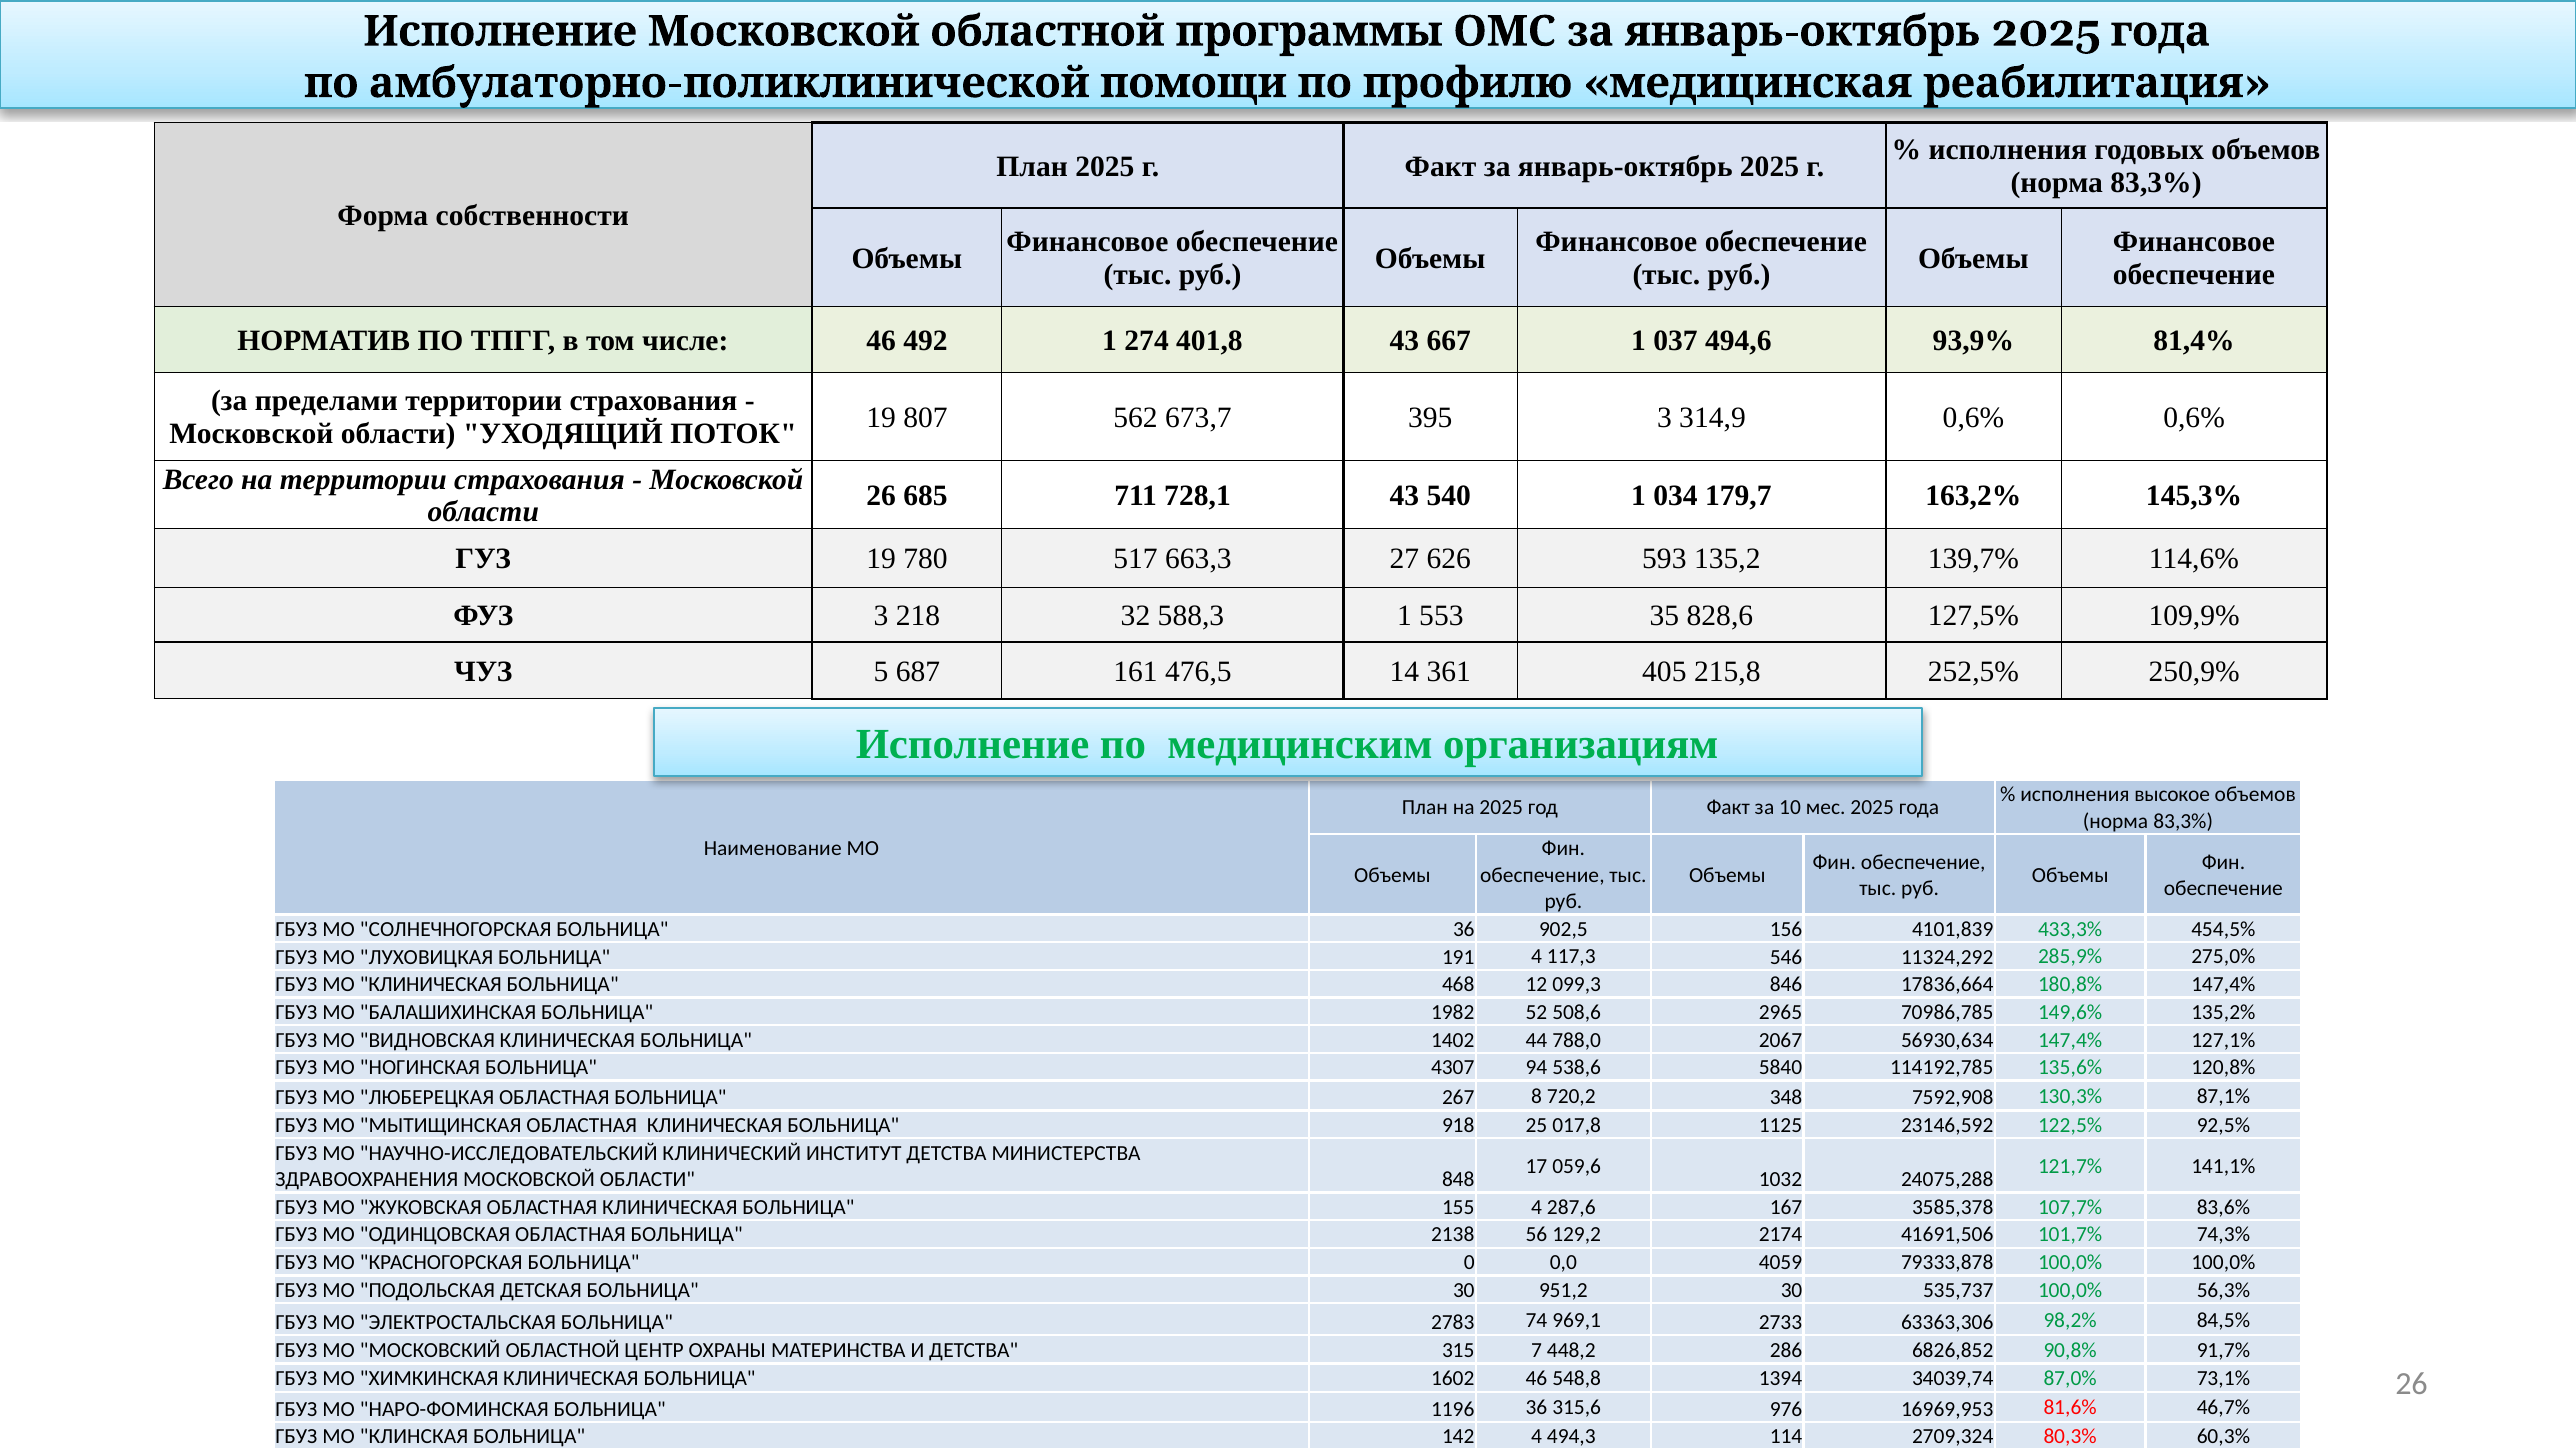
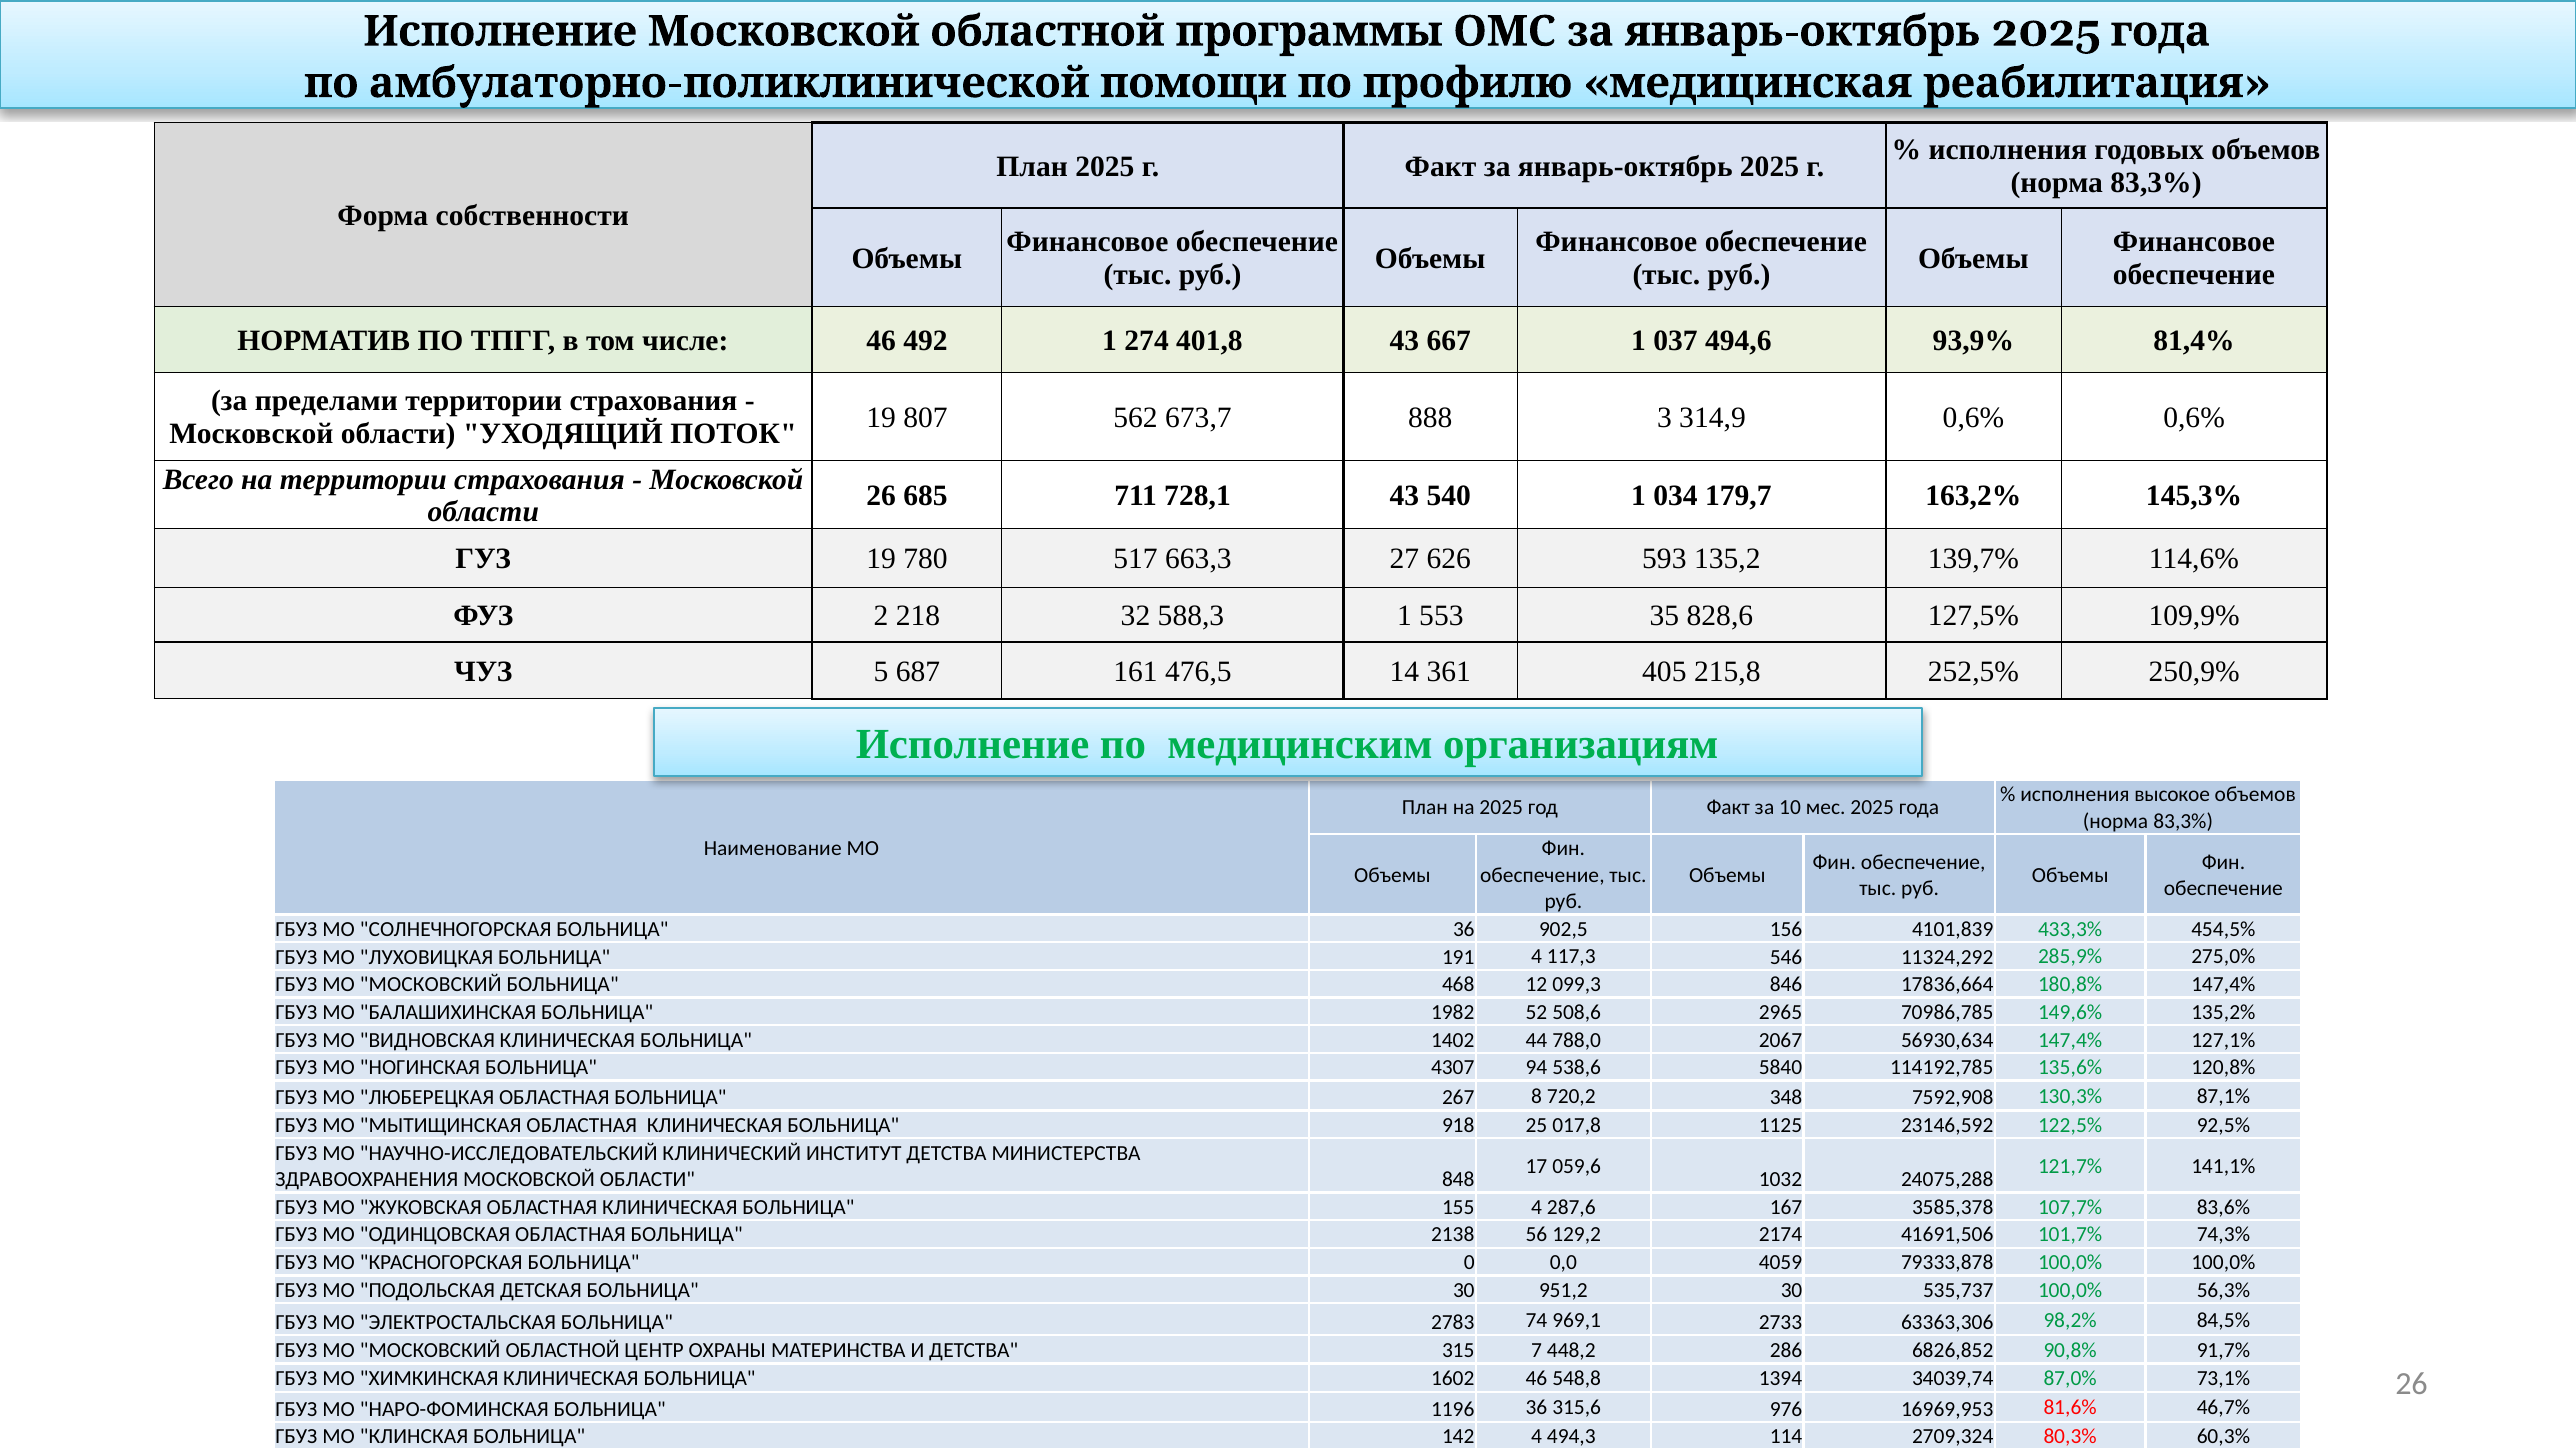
395: 395 -> 888
ФУЗ 3: 3 -> 2
КЛИНИЧЕСКАЯ at (431, 985): КЛИНИЧЕСКАЯ -> МОСКОВСКИЙ
